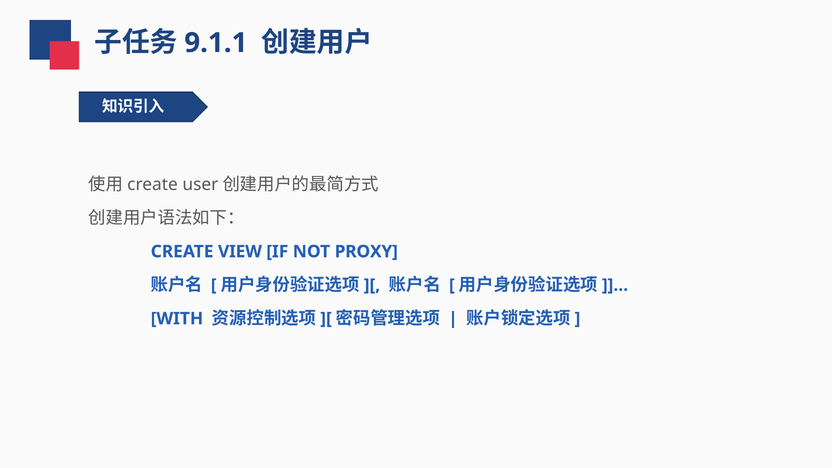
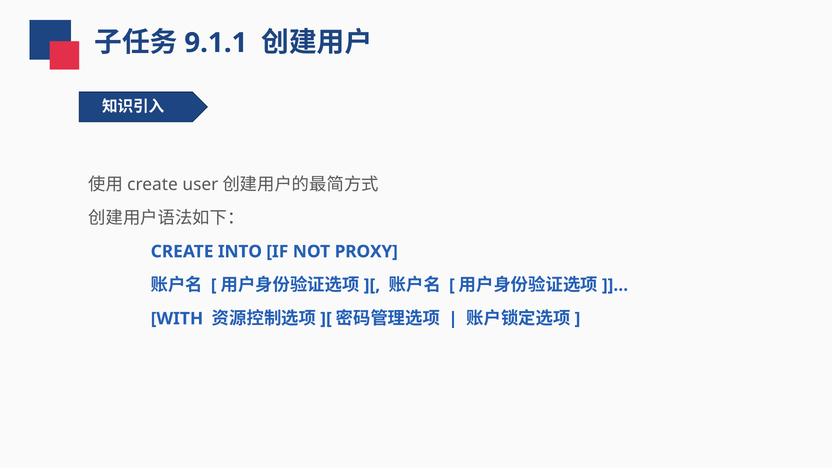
VIEW: VIEW -> INTO
